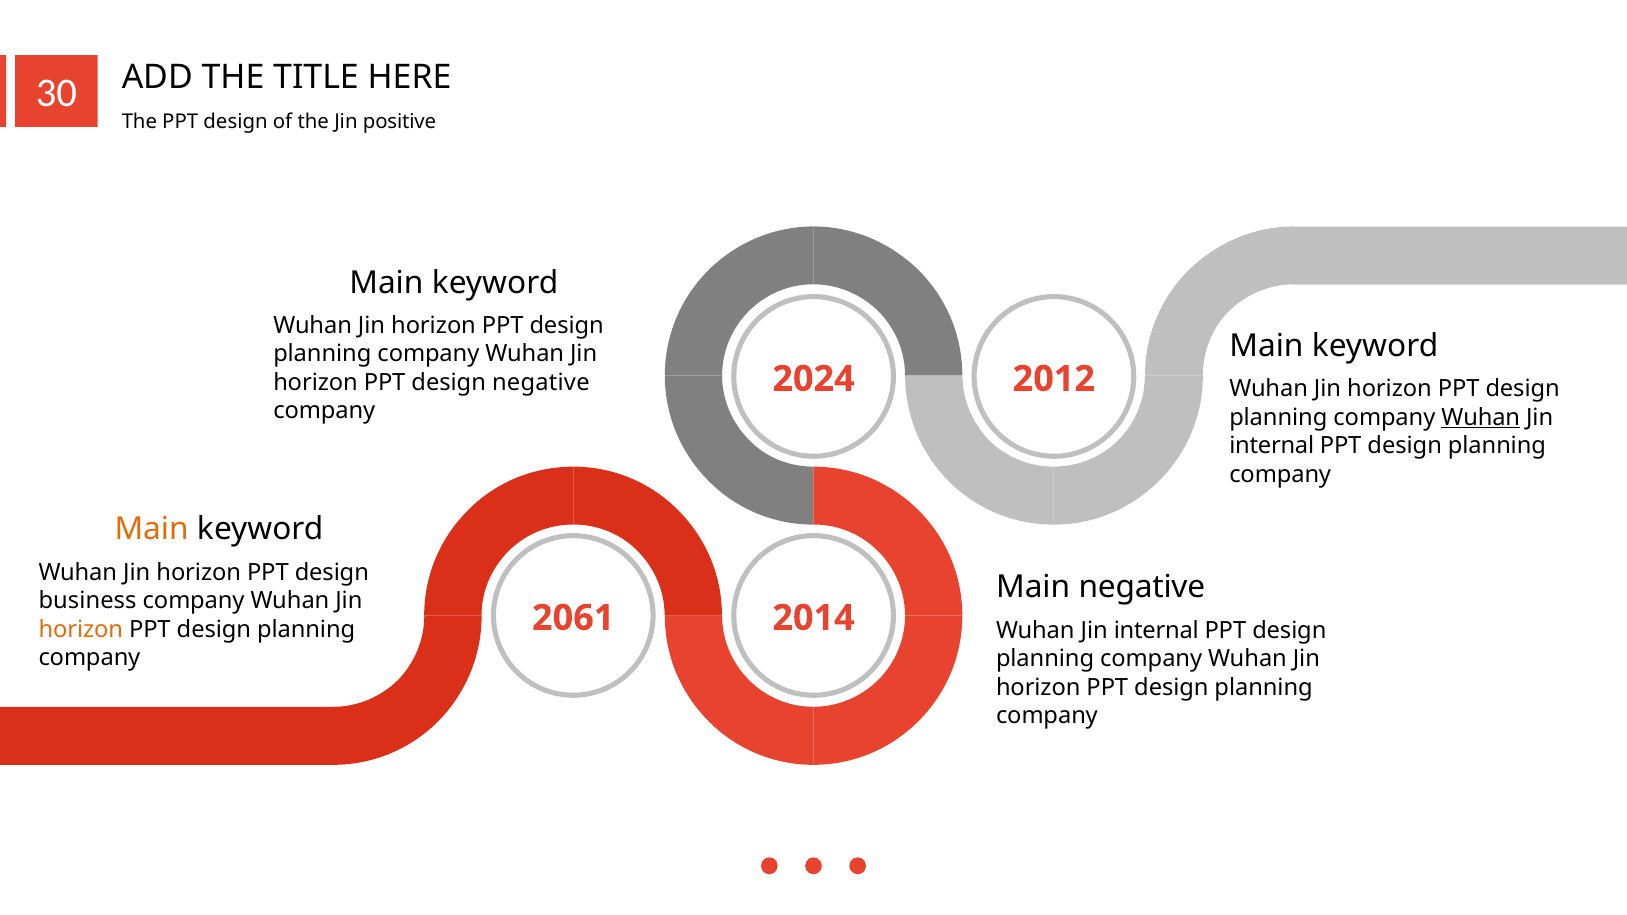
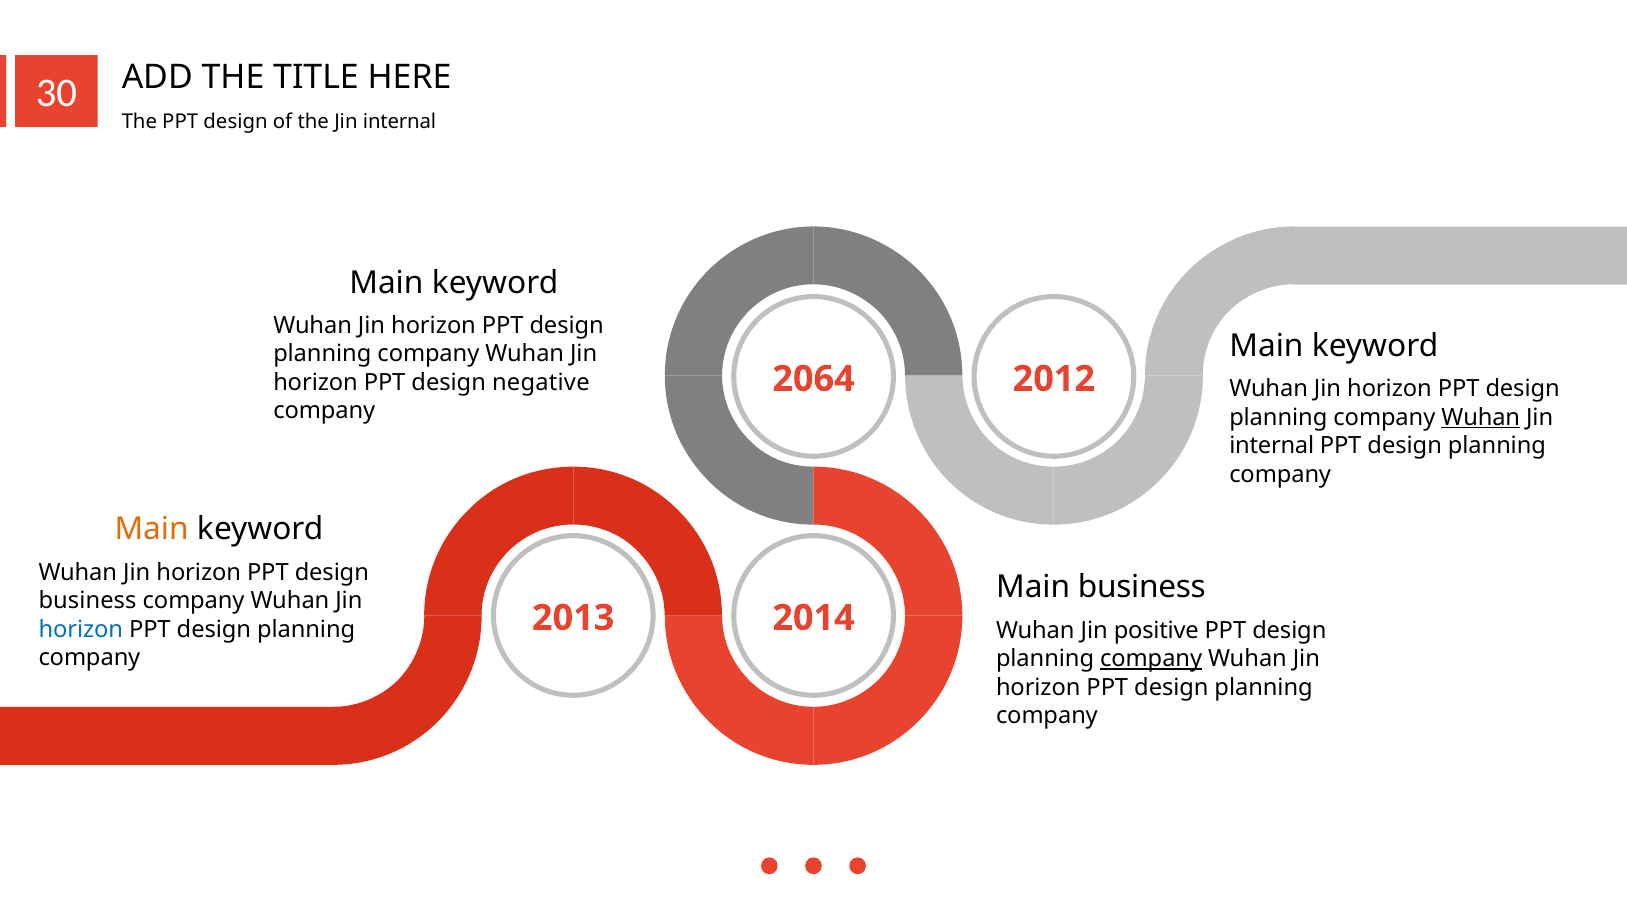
positive at (400, 121): positive -> internal
2024: 2024 -> 2064
Main negative: negative -> business
2061: 2061 -> 2013
horizon at (81, 629) colour: orange -> blue
internal at (1156, 631): internal -> positive
company at (1151, 659) underline: none -> present
